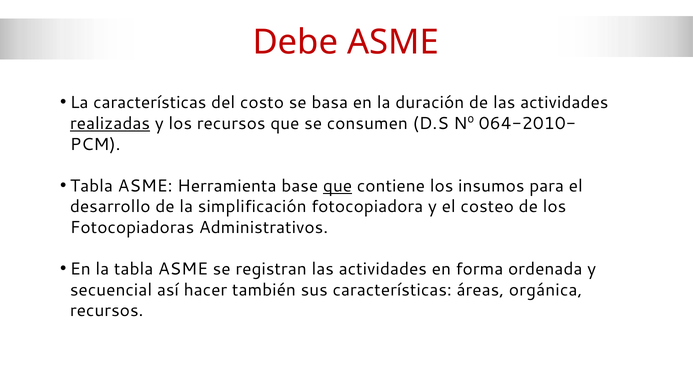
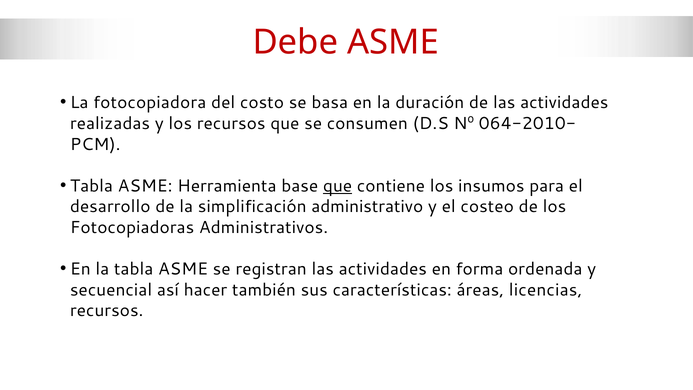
La características: características -> fotocopiadora
realizadas underline: present -> none
fotocopiadora: fotocopiadora -> administrativo
orgánica: orgánica -> licencias
